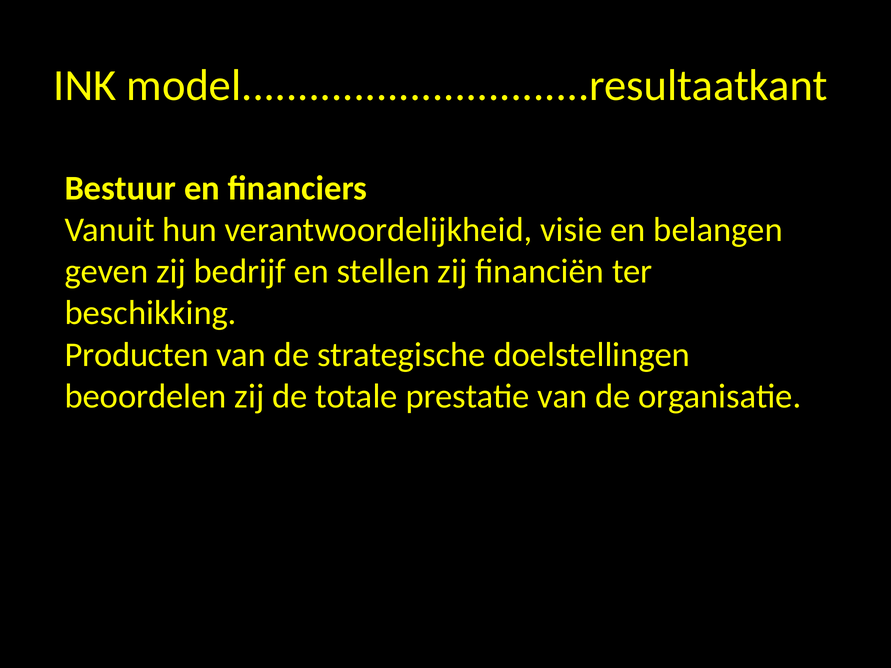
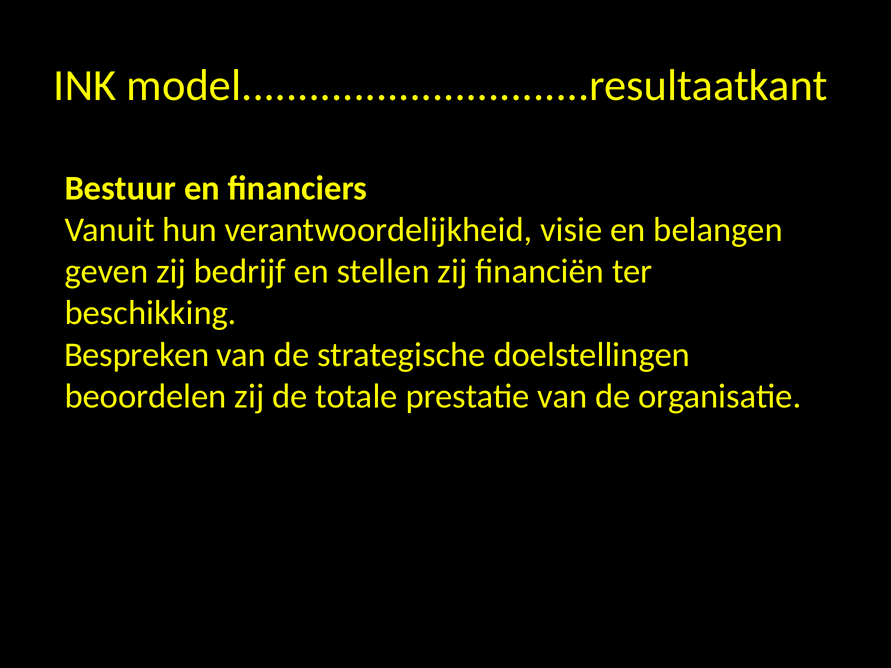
Producten: Producten -> Bespreken
